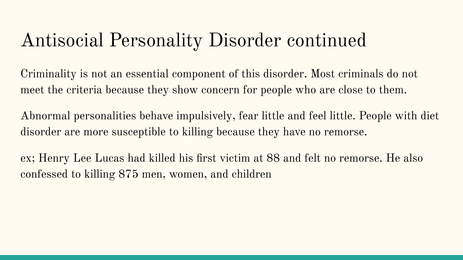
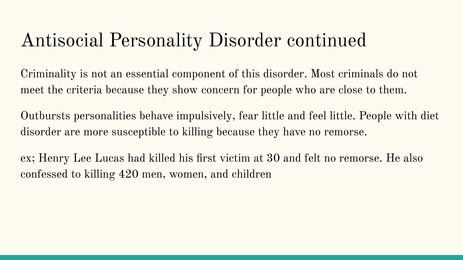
Abnormal: Abnormal -> Outbursts
88: 88 -> 30
875: 875 -> 420
